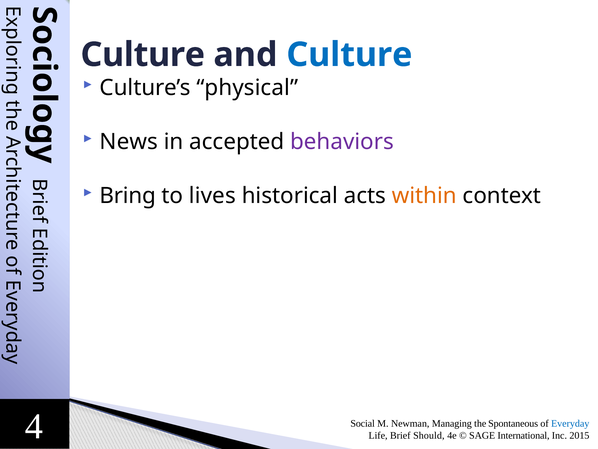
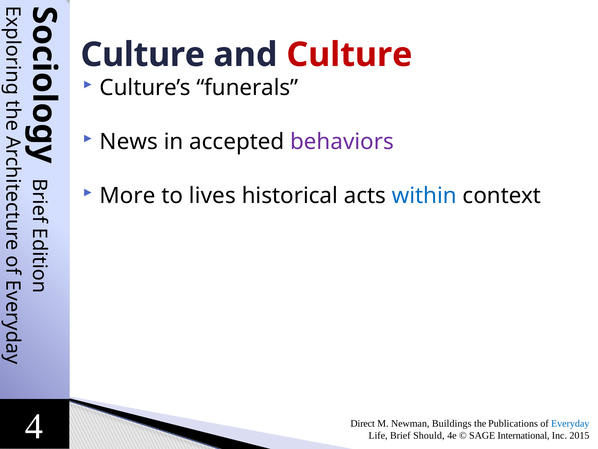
Culture at (349, 55) colour: blue -> red
physical: physical -> funerals
Bring: Bring -> More
within colour: orange -> blue
Social: Social -> Direct
Managing: Managing -> Buildings
Spontaneous: Spontaneous -> Publications
